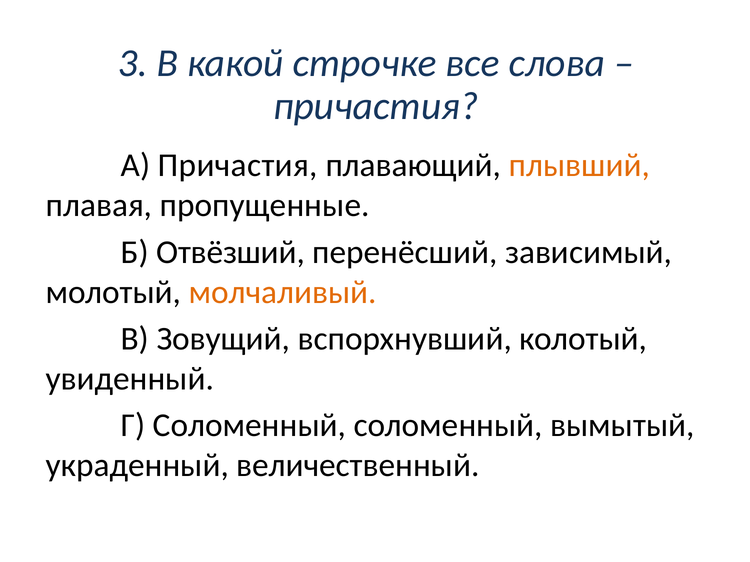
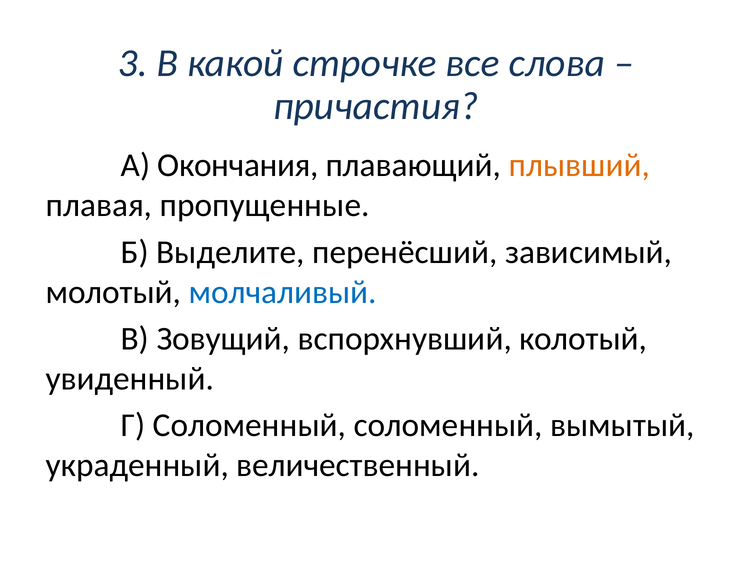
А Причастия: Причастия -> Окончания
Отвёзший: Отвёзший -> Выделите
молчаливый colour: orange -> blue
